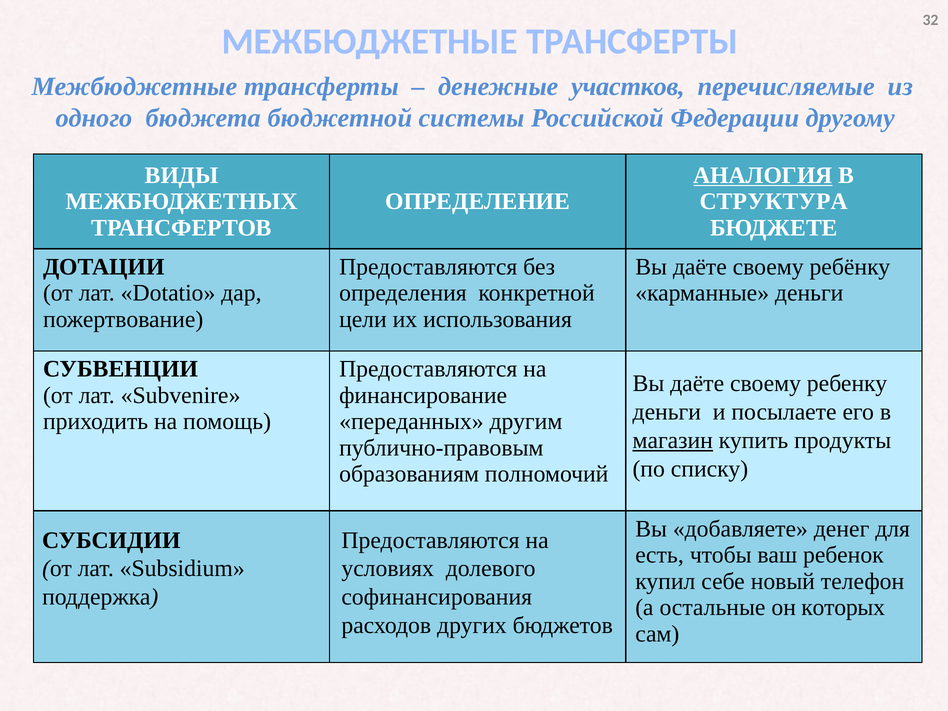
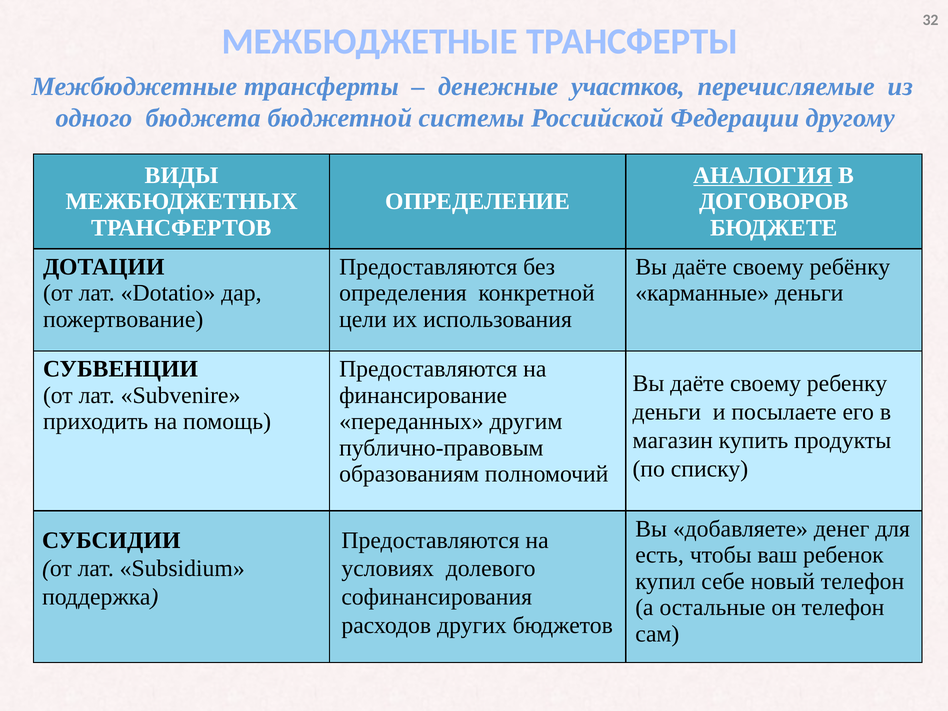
СТРУКТУРА: СТРУКТУРА -> ДОГОВОРОВ
магазин underline: present -> none
он которых: которых -> телефон
